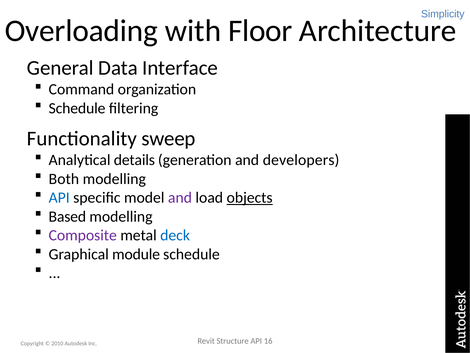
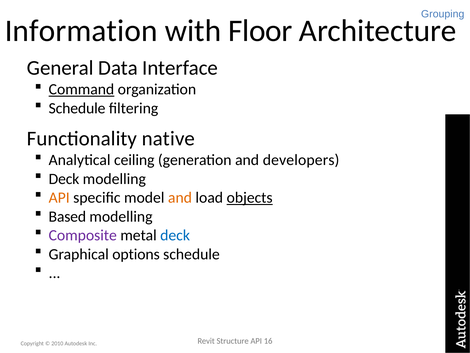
Simplicity: Simplicity -> Grouping
Overloading: Overloading -> Information
Command underline: none -> present
sweep: sweep -> native
details: details -> ceiling
Both at (64, 179): Both -> Deck
API at (59, 197) colour: blue -> orange
and at (180, 197) colour: purple -> orange
module: module -> options
